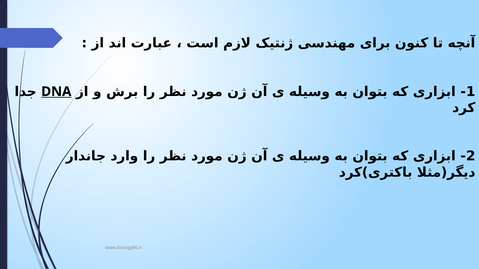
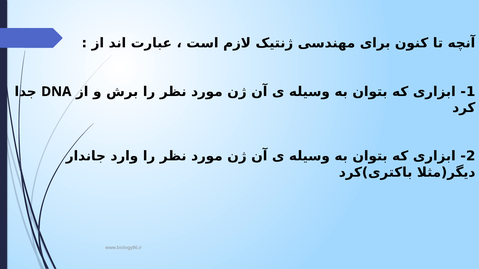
DNA underline: present -> none
